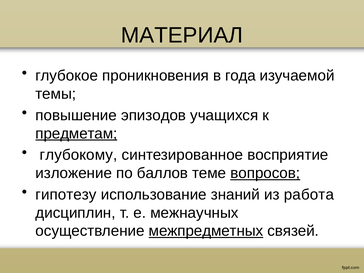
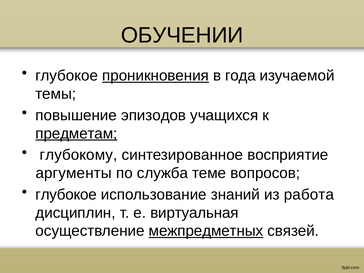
МАТЕРИАЛ: МАТЕРИАЛ -> ОБУЧЕНИИ
проникновения underline: none -> present
изложение: изложение -> аргументы
баллов: баллов -> служба
вопросов underline: present -> none
гипотезу at (66, 195): гипотезу -> глубокое
межнаучных: межнаучных -> виртуальная
